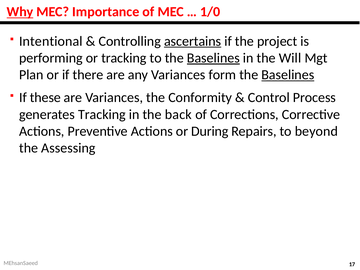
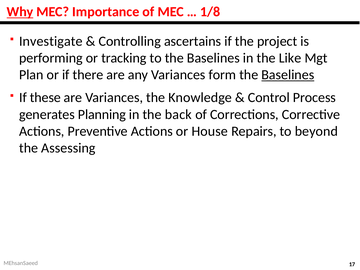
1/0: 1/0 -> 1/8
Intentional: Intentional -> Investigate
ascertains underline: present -> none
Baselines at (213, 58) underline: present -> none
Will: Will -> Like
Conformity: Conformity -> Knowledge
generates Tracking: Tracking -> Planning
During: During -> House
